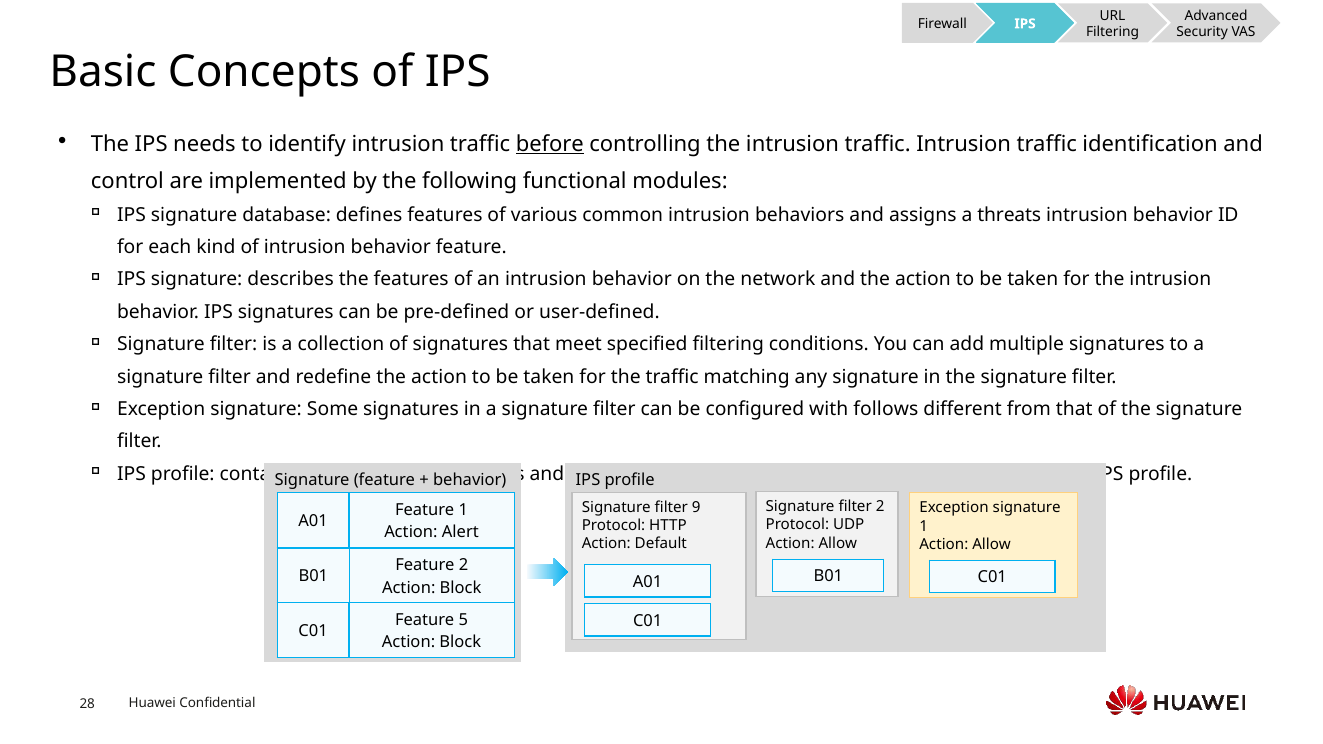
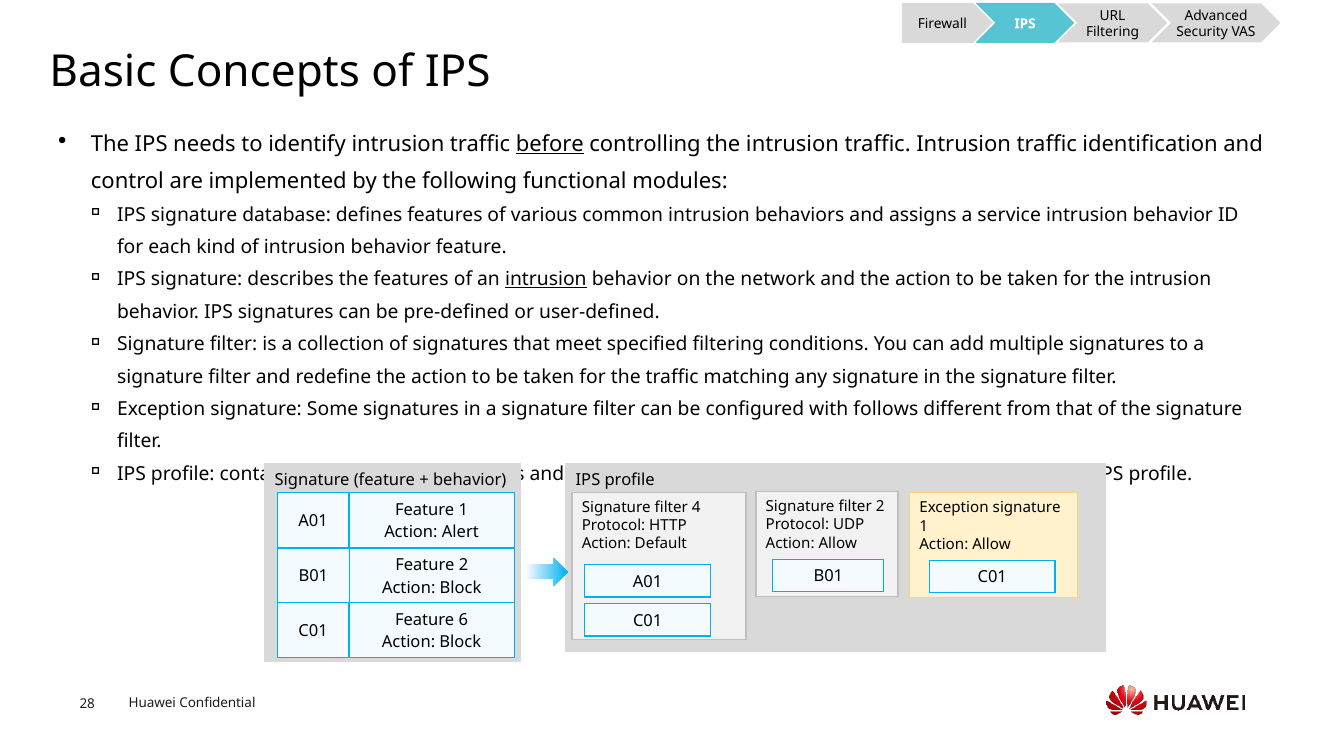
threats: threats -> service
intrusion at (546, 280) underline: none -> present
9: 9 -> 4
5: 5 -> 6
